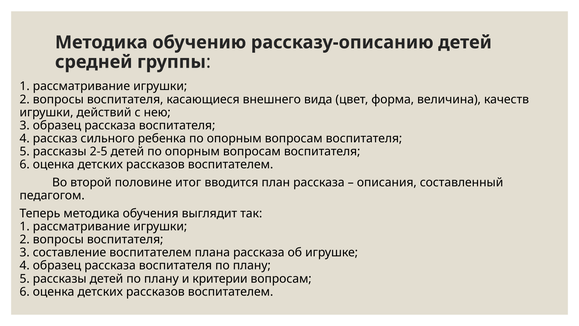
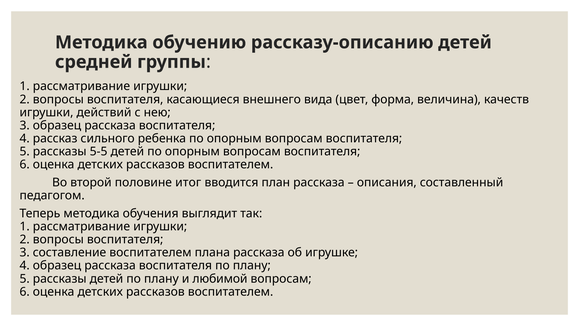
2-5: 2-5 -> 5-5
критерии: критерии -> любимой
